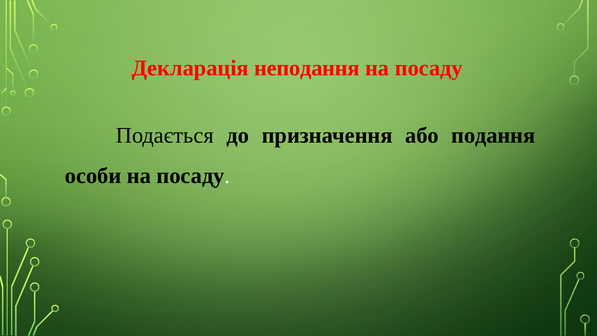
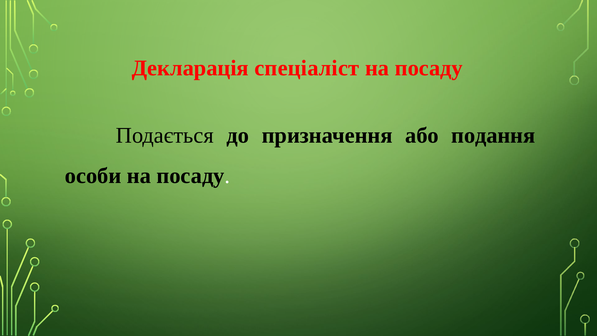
неподання: неподання -> спеціаліст
